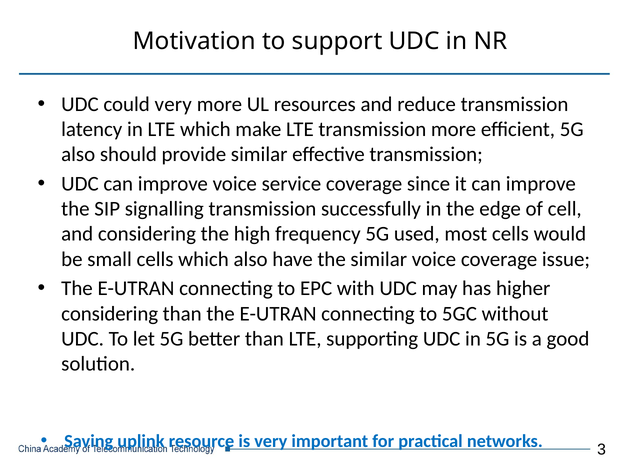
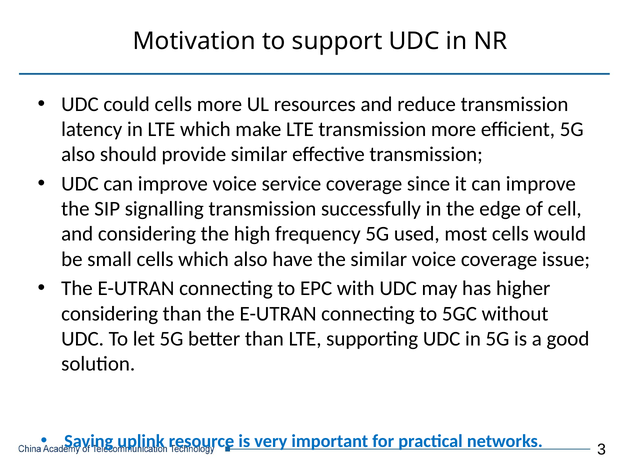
could very: very -> cells
